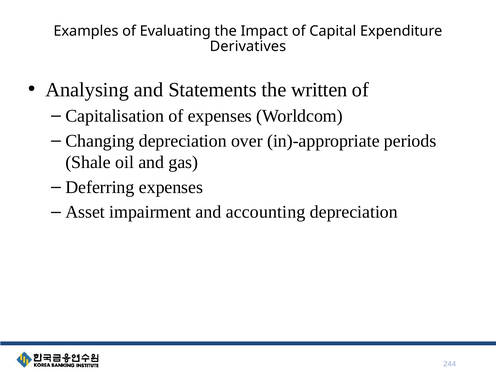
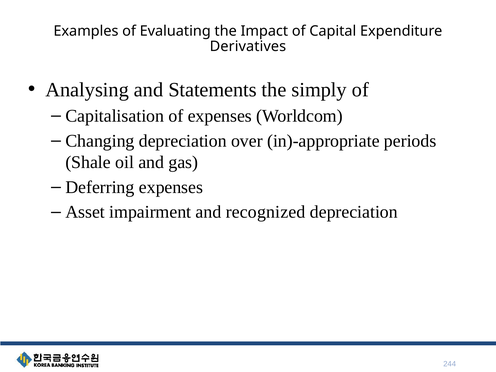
written: written -> simply
accounting: accounting -> recognized
